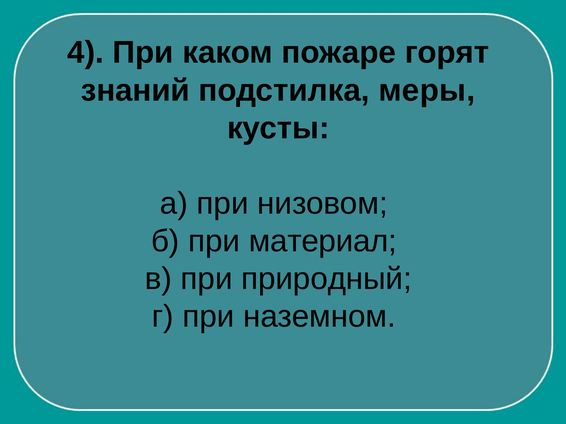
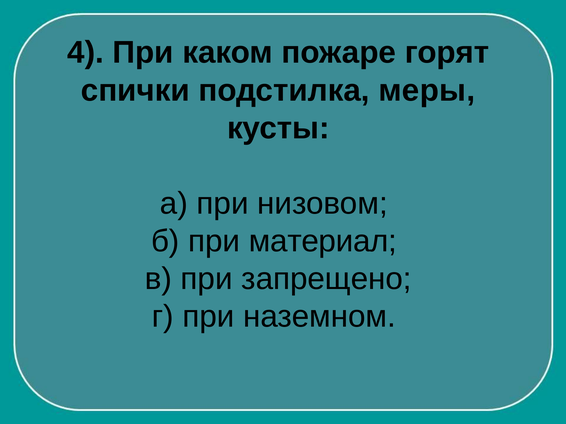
знаний: знаний -> спички
природный: природный -> запрещено
